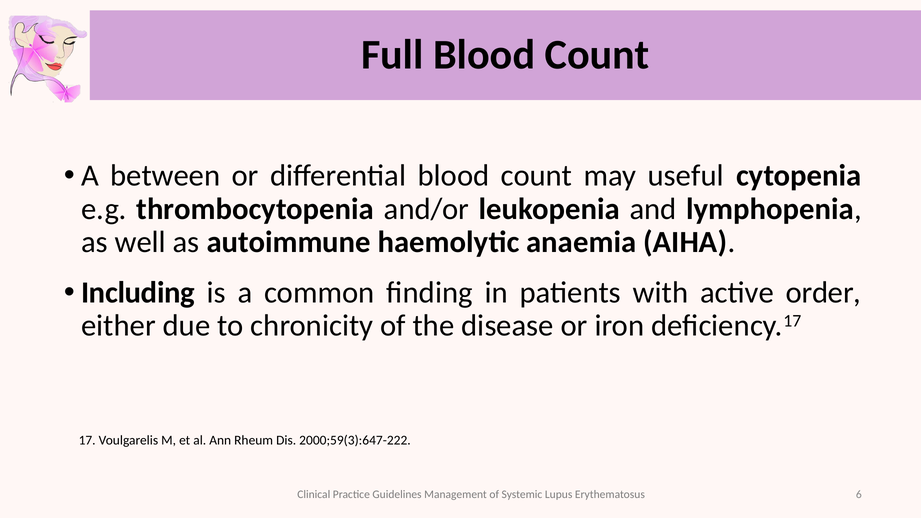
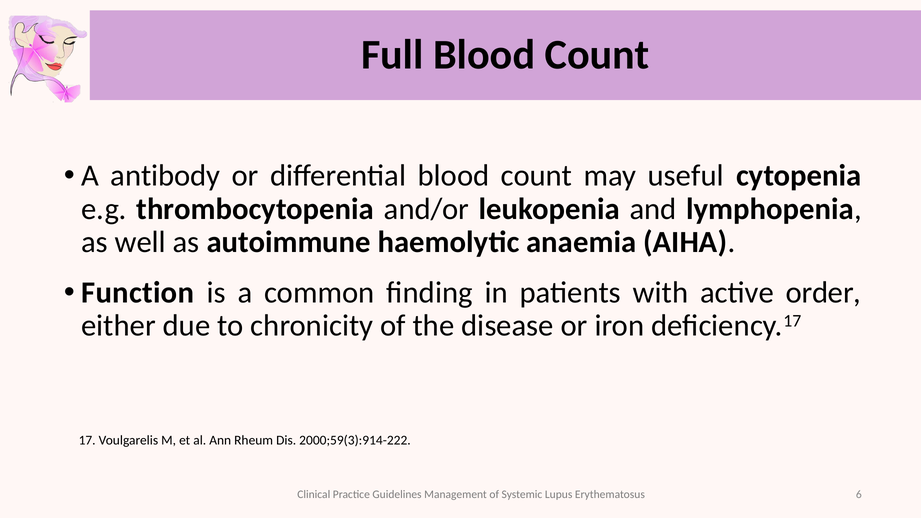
between: between -> antibody
Including: Including -> Function
2000;59(3):647-222: 2000;59(3):647-222 -> 2000;59(3):914-222
